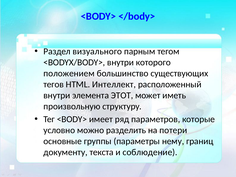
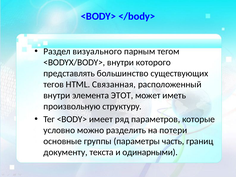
положением: положением -> представлять
Интеллект: Интеллект -> Связанная
нему: нему -> часть
соблюдение: соблюдение -> одинарными
